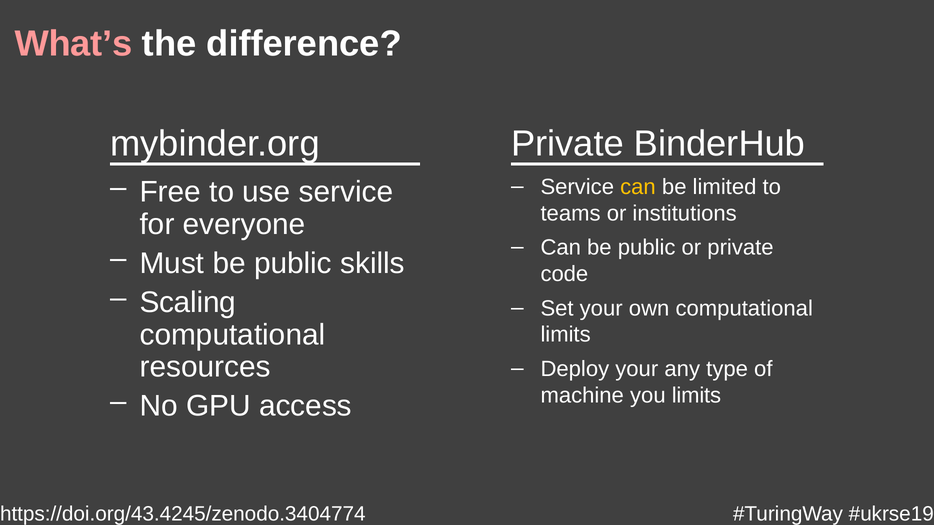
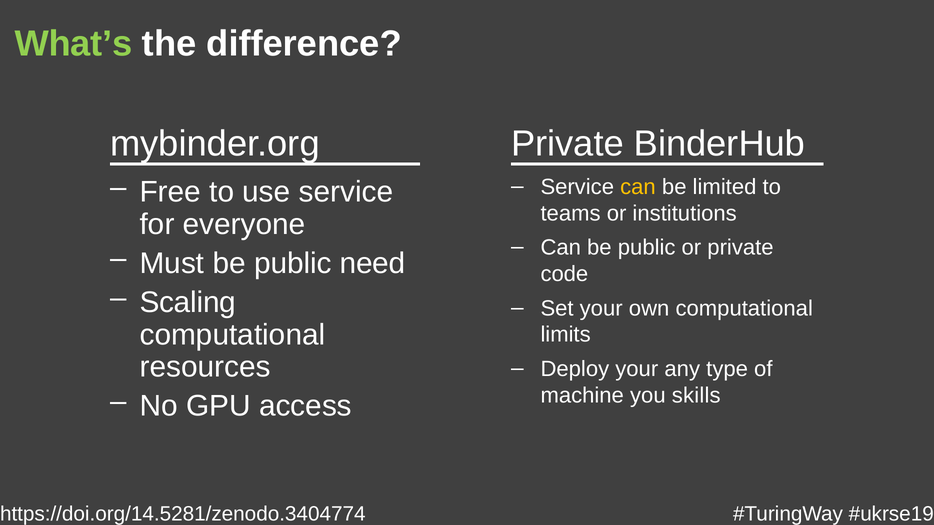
What’s colour: pink -> light green
skills: skills -> need
you limits: limits -> skills
https://doi.org/43.4245/zenodo.3404774: https://doi.org/43.4245/zenodo.3404774 -> https://doi.org/14.5281/zenodo.3404774
